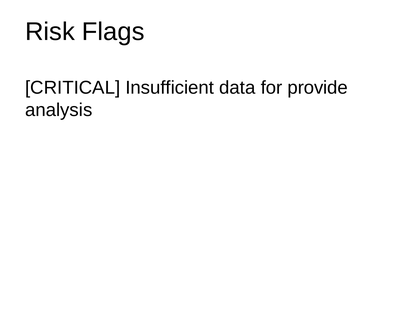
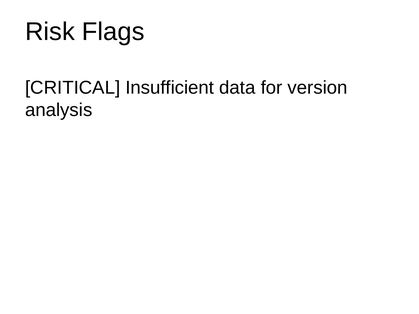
provide: provide -> version
